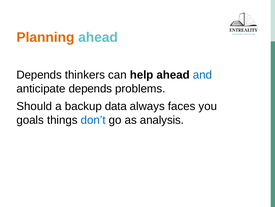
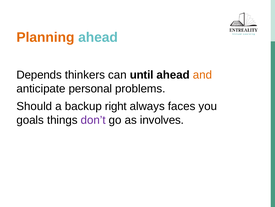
help: help -> until
and colour: blue -> orange
anticipate depends: depends -> personal
data: data -> right
don’t colour: blue -> purple
analysis: analysis -> involves
